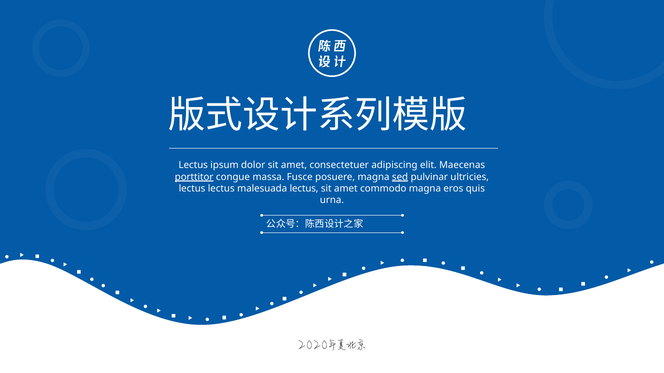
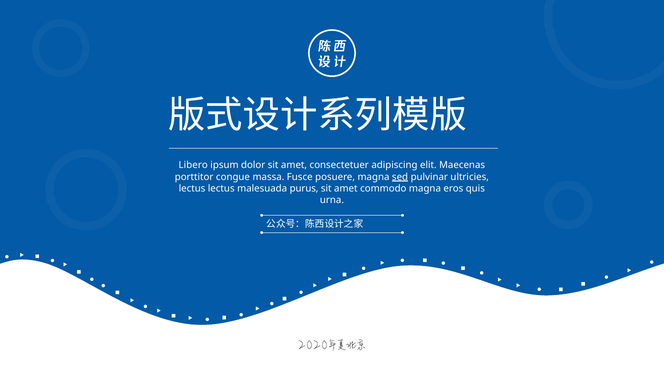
Lectus at (193, 165): Lectus -> Libero
porttitor underline: present -> none
malesuada lectus: lectus -> purus
